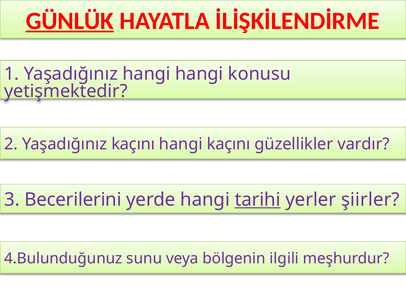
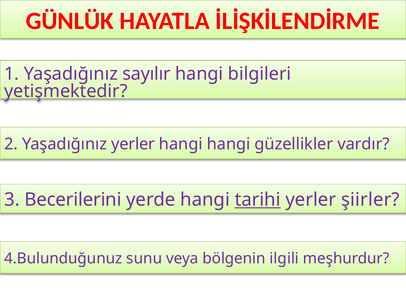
GÜNLÜK underline: present -> none
Yaşadığınız hangi: hangi -> sayılır
konusu: konusu -> bilgileri
Yaşadığınız kaçını: kaçını -> yerler
hangi kaçını: kaçını -> hangi
